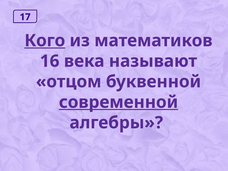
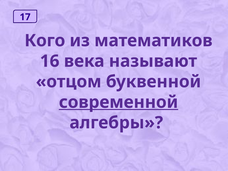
Кого underline: present -> none
